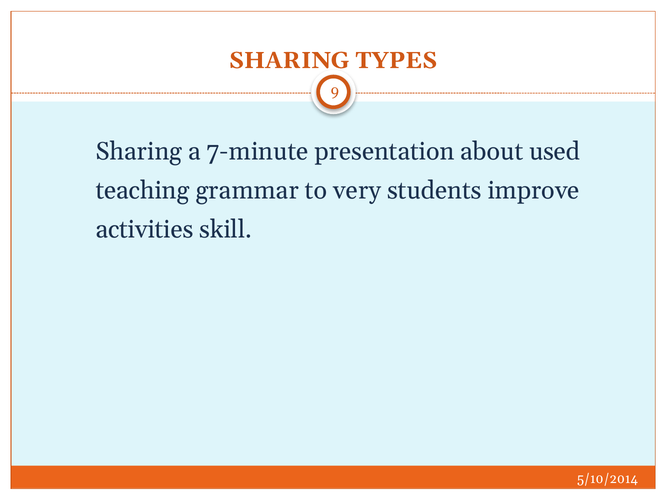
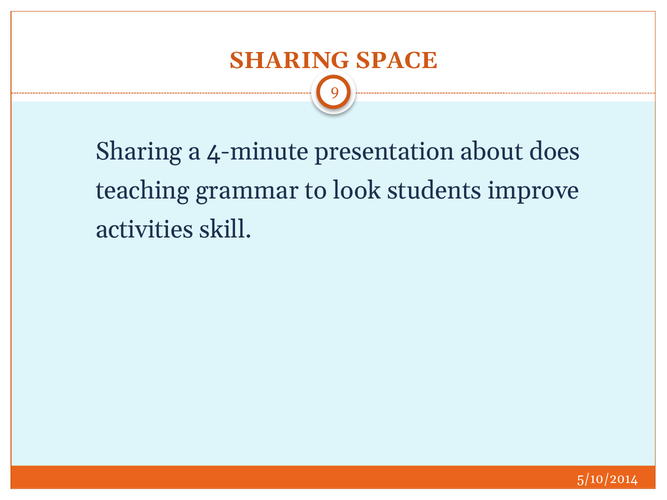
TYPES: TYPES -> SPACE
7-minute: 7-minute -> 4-minute
used: used -> does
very: very -> look
